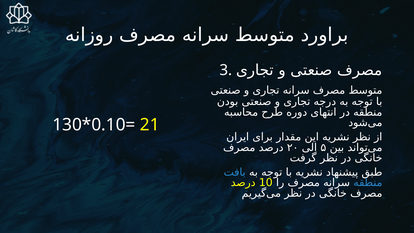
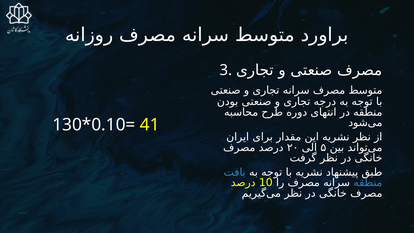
21: 21 -> 41
